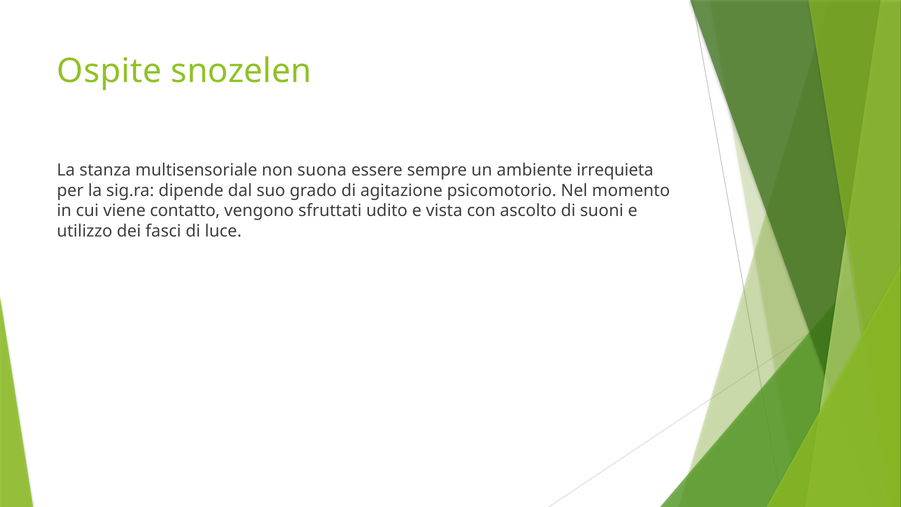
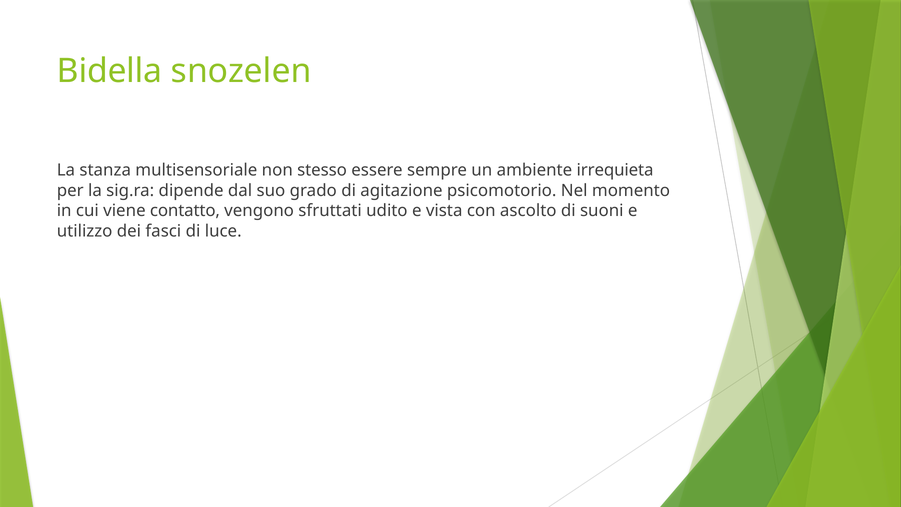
Ospite: Ospite -> Bidella
suona: suona -> stesso
